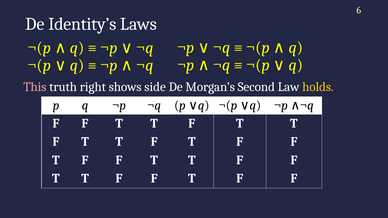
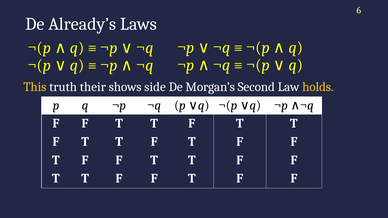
Identity’s: Identity’s -> Already’s
This colour: pink -> yellow
right: right -> their
